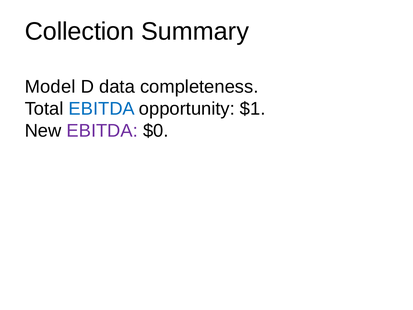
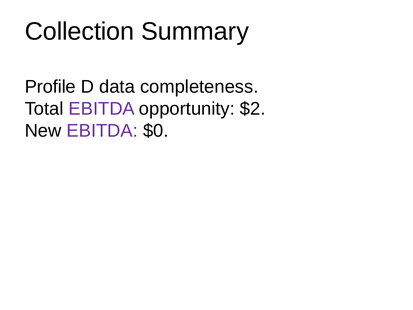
Model: Model -> Profile
EBITDA at (102, 109) colour: blue -> purple
$1: $1 -> $2
